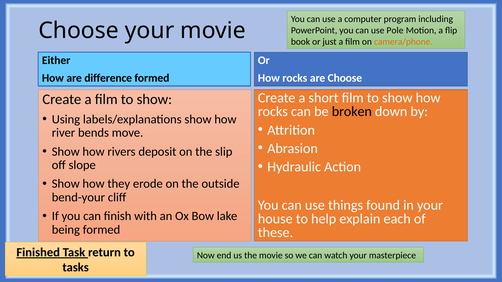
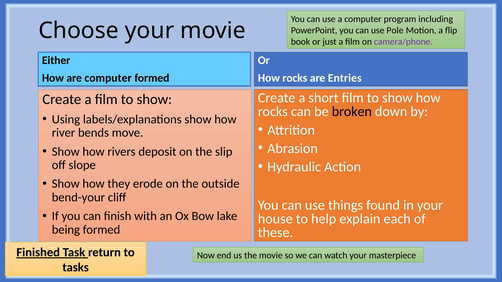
camera/phone colour: orange -> purple
are difference: difference -> computer
are Choose: Choose -> Entries
